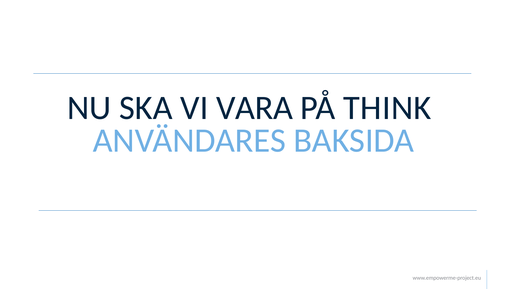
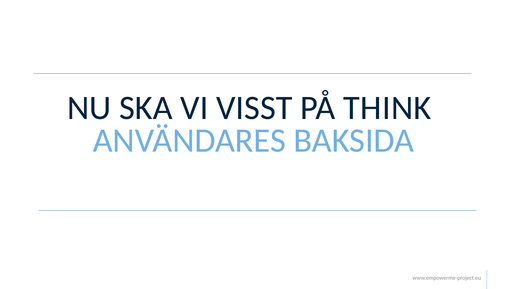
VARA: VARA -> VISST
